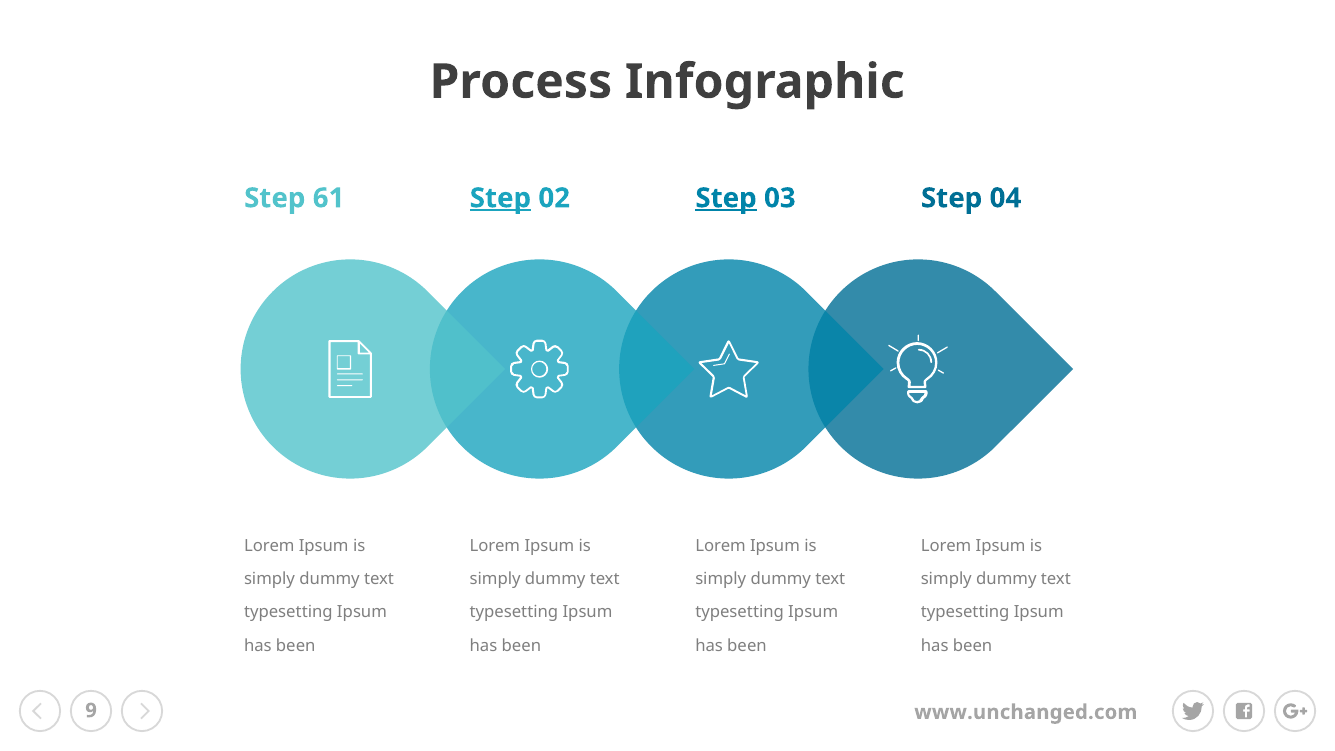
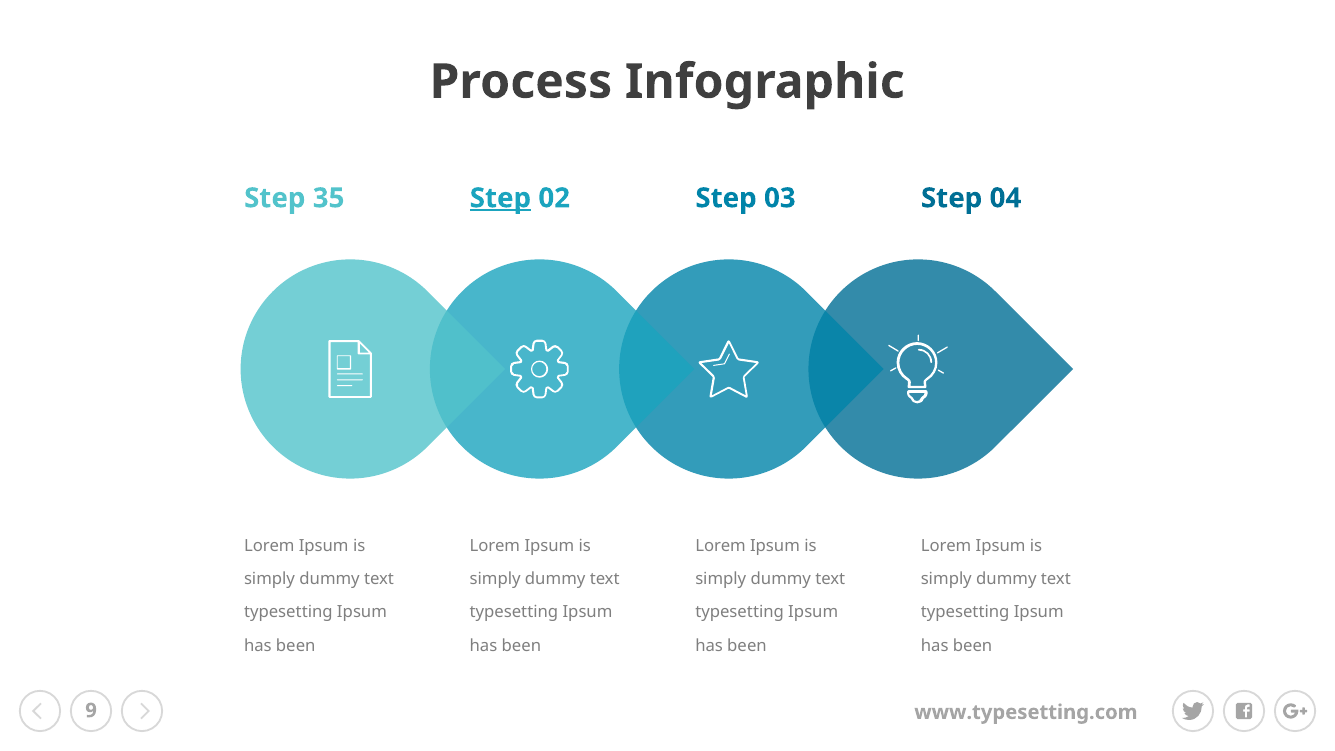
61: 61 -> 35
Step at (726, 198) underline: present -> none
www.unchanged.com: www.unchanged.com -> www.typesetting.com
